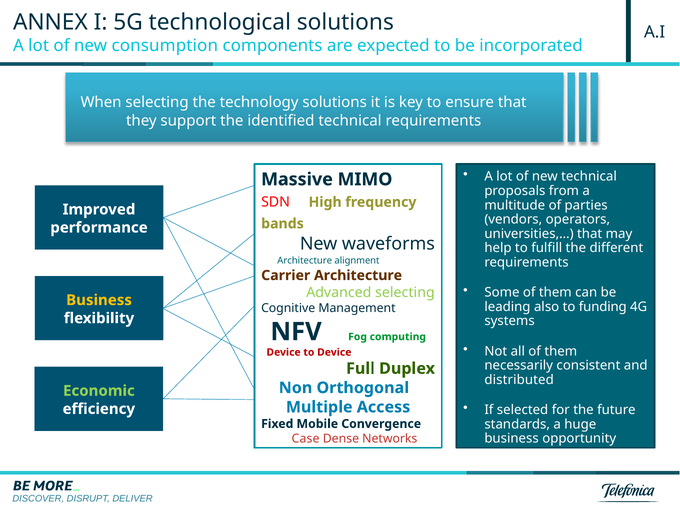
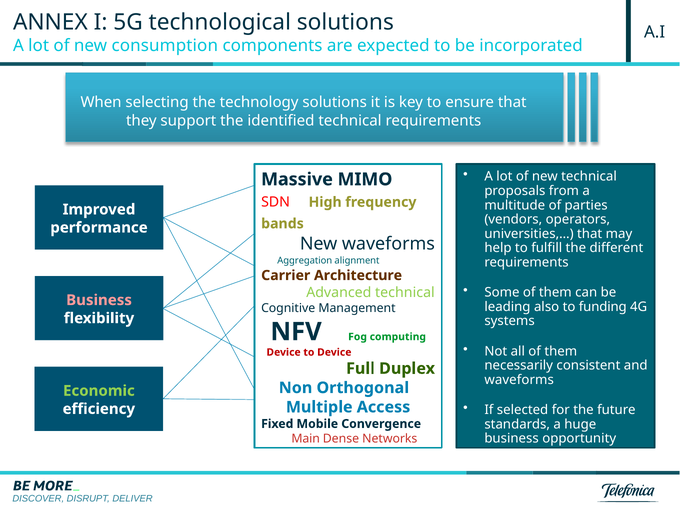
Architecture at (305, 261): Architecture -> Aggregation
Advanced selecting: selecting -> technical
Business at (99, 300) colour: yellow -> pink
distributed at (519, 380): distributed -> waveforms
Case: Case -> Main
